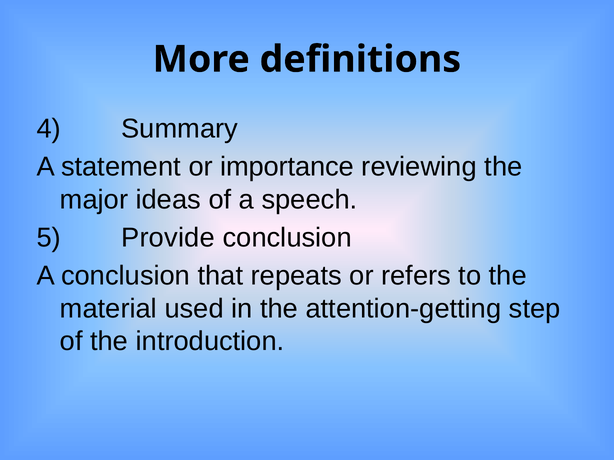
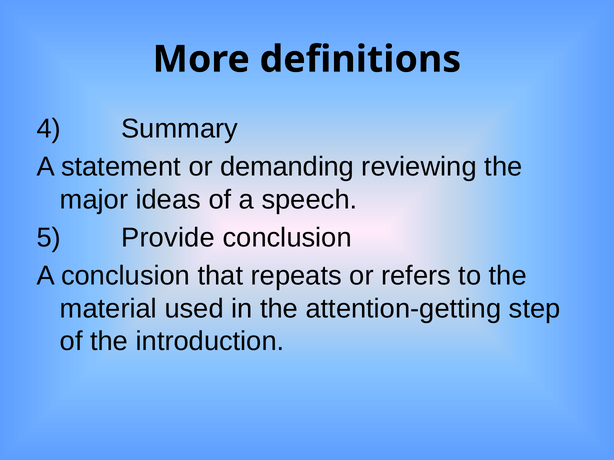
importance: importance -> demanding
